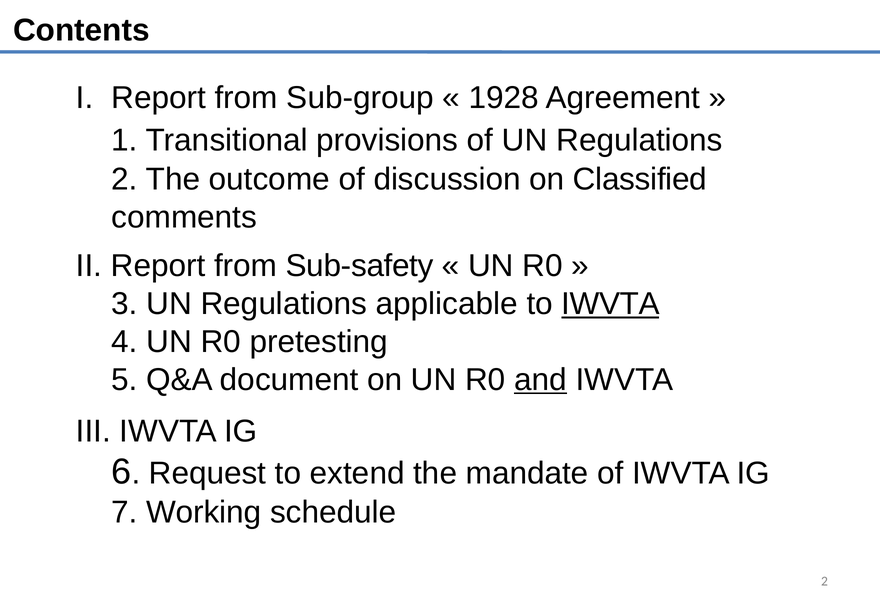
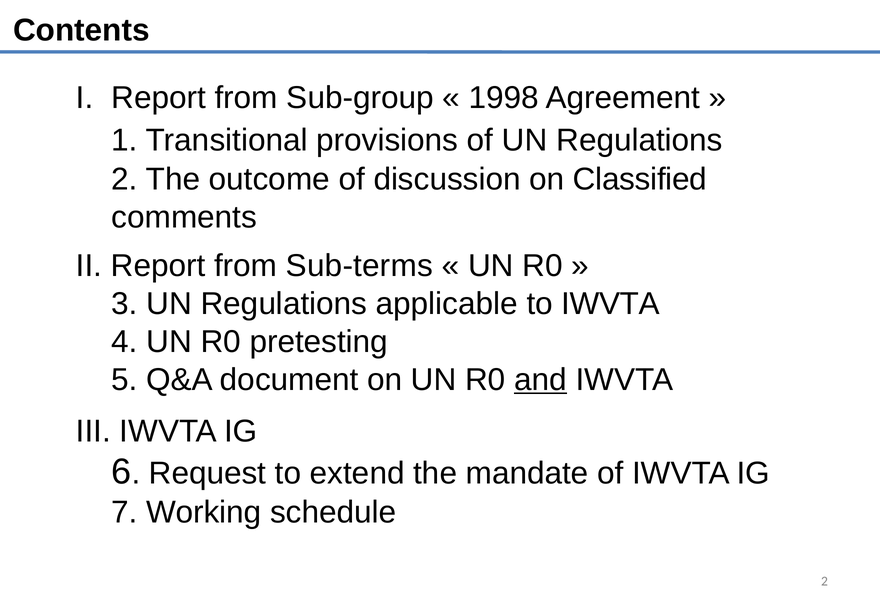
1928: 1928 -> 1998
Sub-safety: Sub-safety -> Sub-terms
IWVTA at (610, 304) underline: present -> none
